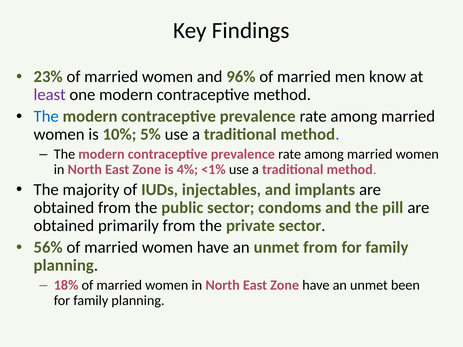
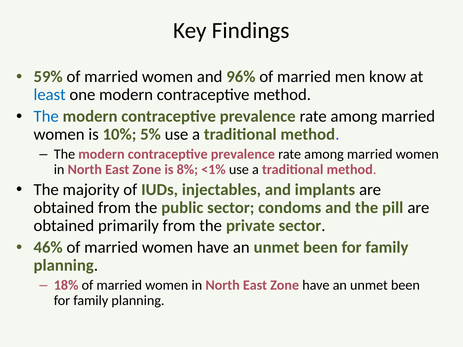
23%: 23% -> 59%
least colour: purple -> blue
4%: 4% -> 8%
56%: 56% -> 46%
from at (320, 248): from -> been
